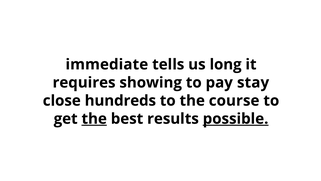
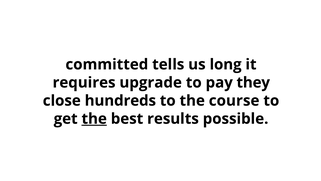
immediate: immediate -> committed
showing: showing -> upgrade
stay: stay -> they
possible underline: present -> none
